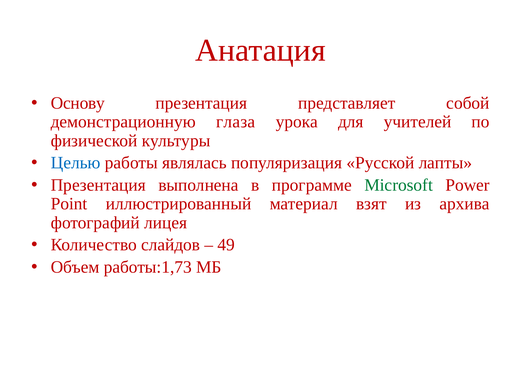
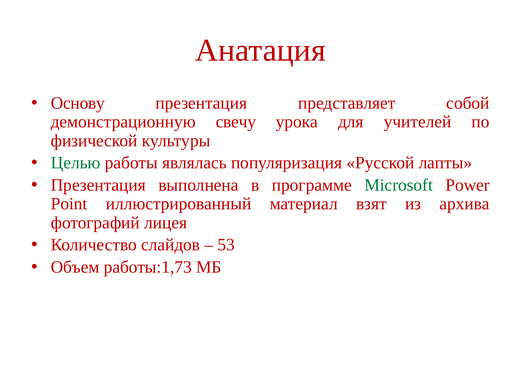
глаза: глаза -> свечу
Целью colour: blue -> green
49: 49 -> 53
